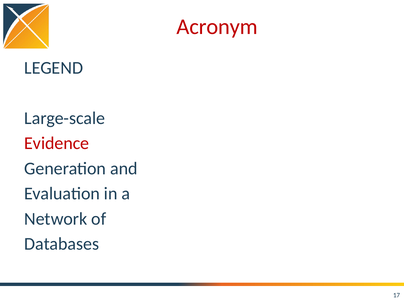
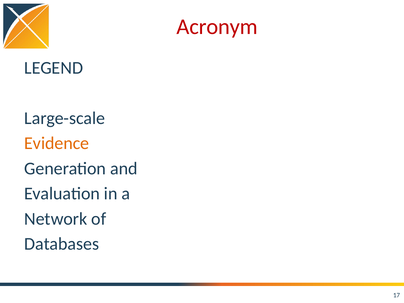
Evidence colour: red -> orange
